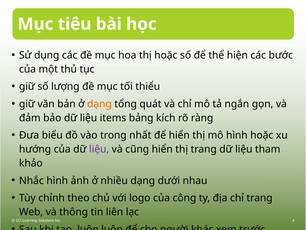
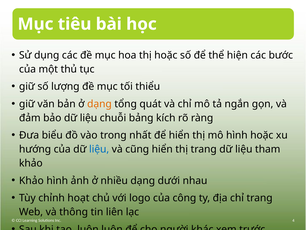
items: items -> chuỗi
liệu at (99, 149) colour: purple -> blue
Nhắc at (31, 180): Nhắc -> Khảo
theo: theo -> hoạt
